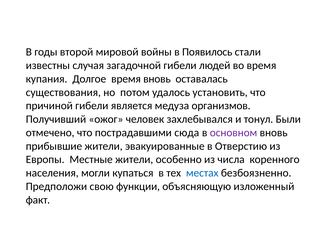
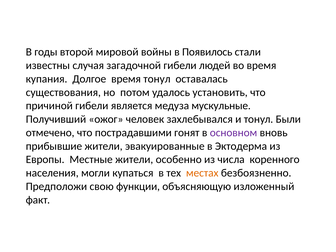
время вновь: вновь -> тонул
организмов: организмов -> мускульные
сюда: сюда -> гонят
Отверстию: Отверстию -> Эктодерма
местах colour: blue -> orange
